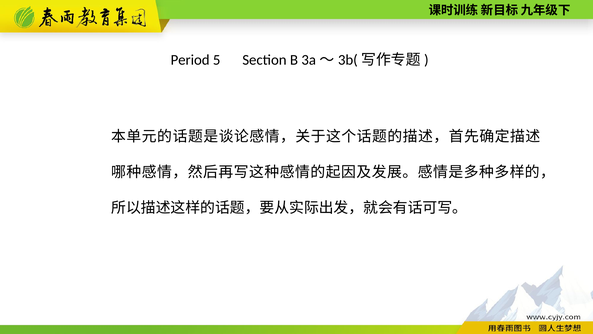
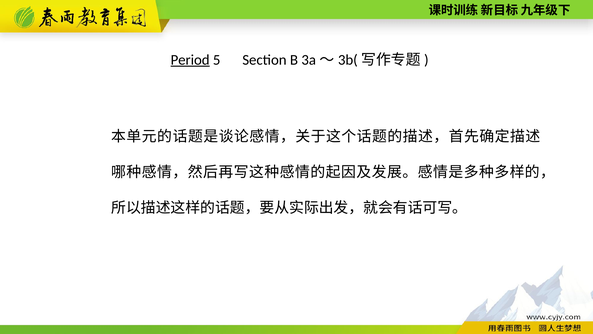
Period underline: none -> present
